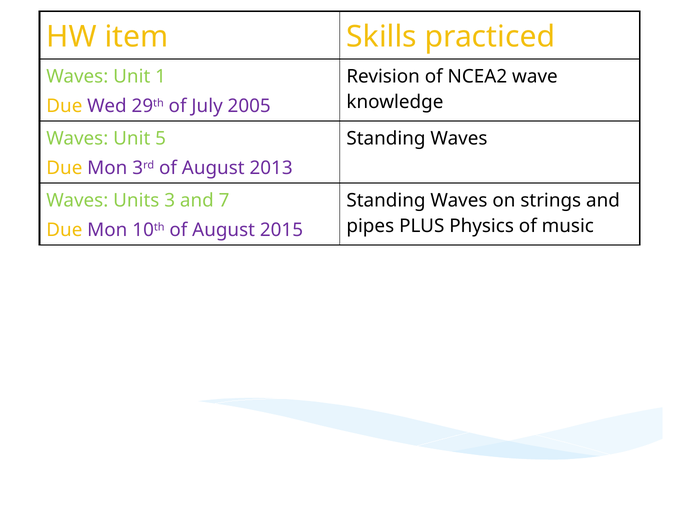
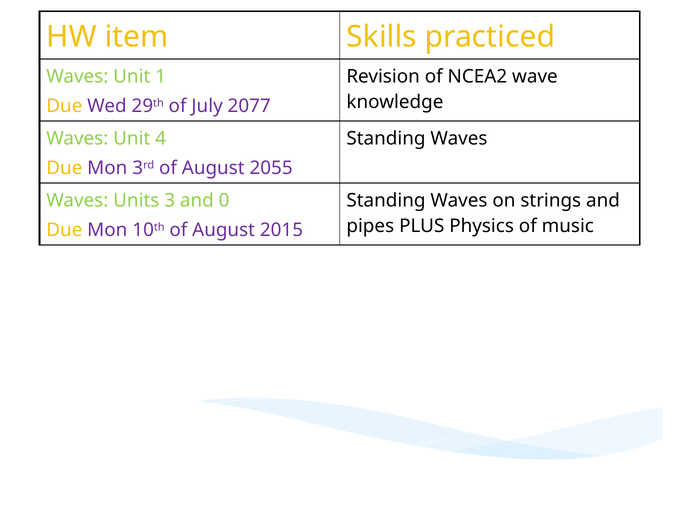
2005: 2005 -> 2077
5: 5 -> 4
2013: 2013 -> 2055
7: 7 -> 0
